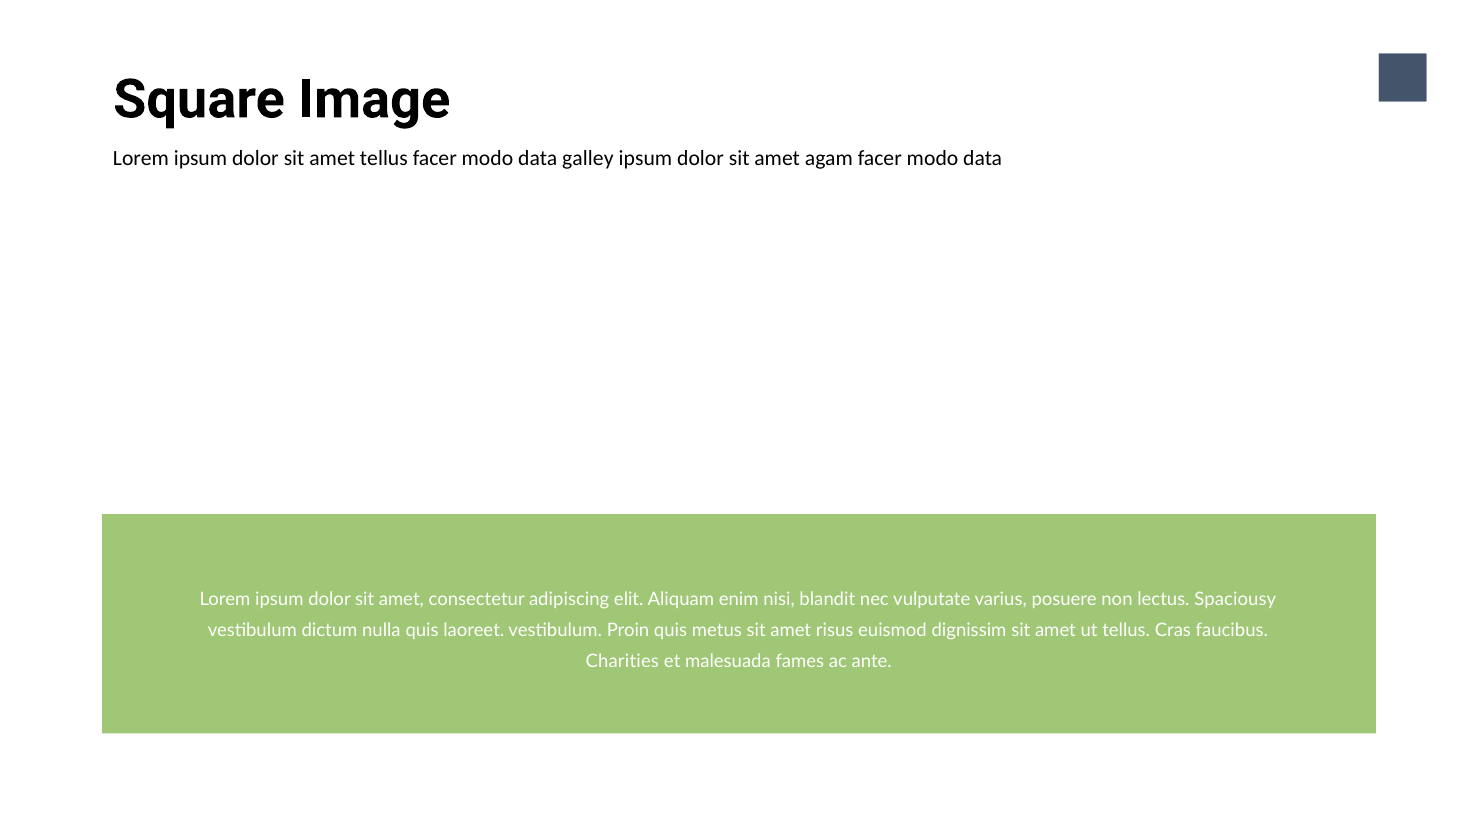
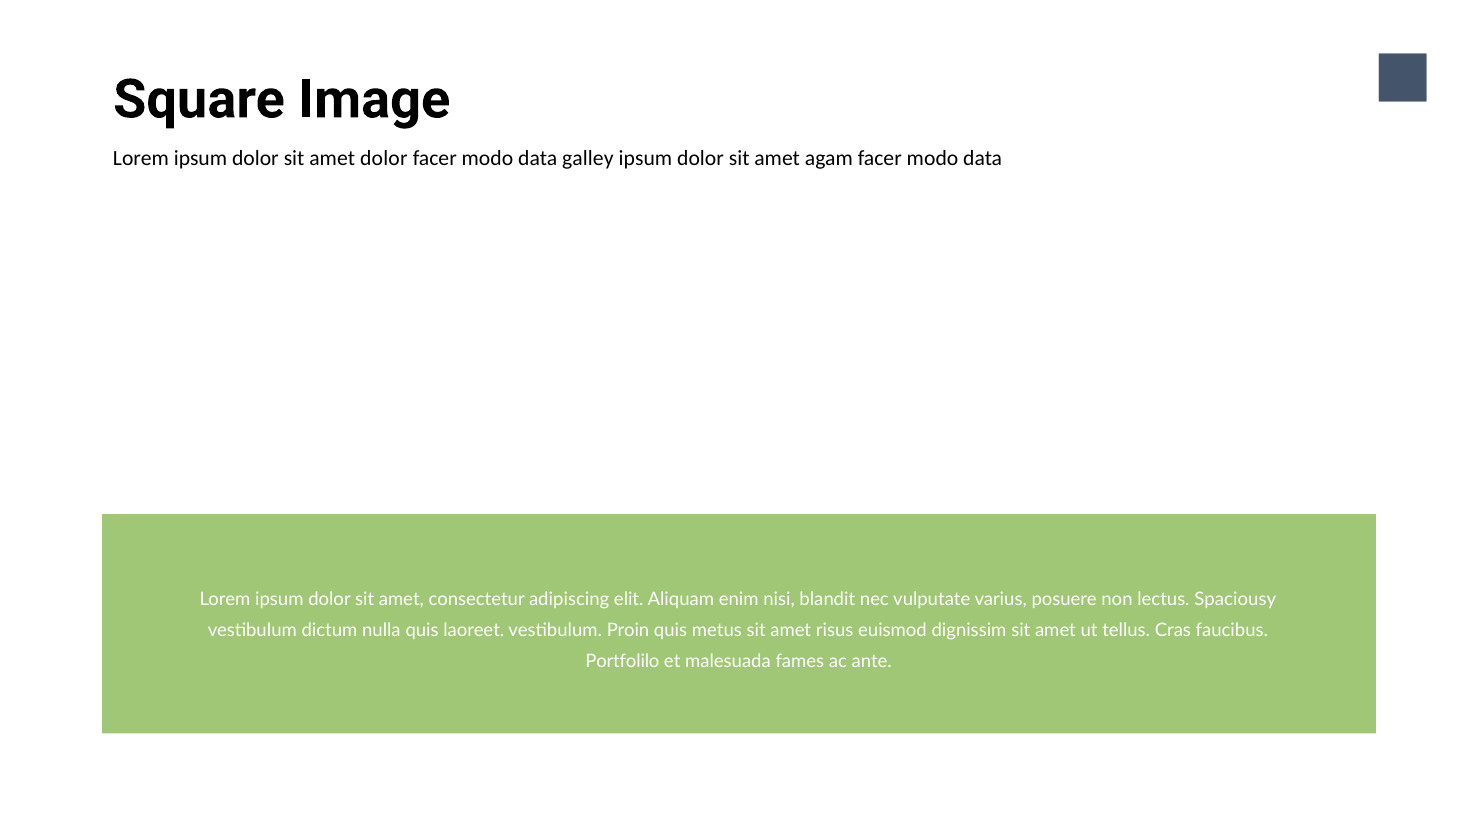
amet tellus: tellus -> dolor
Charities: Charities -> Portfolilo
